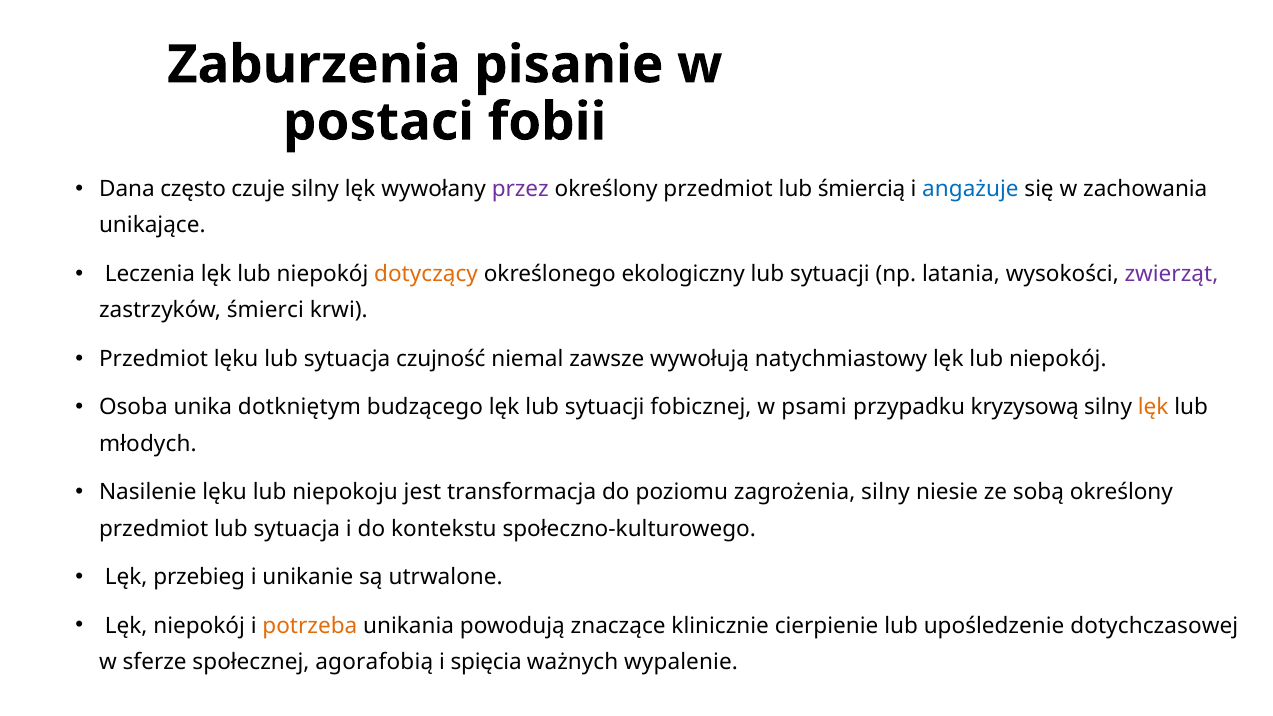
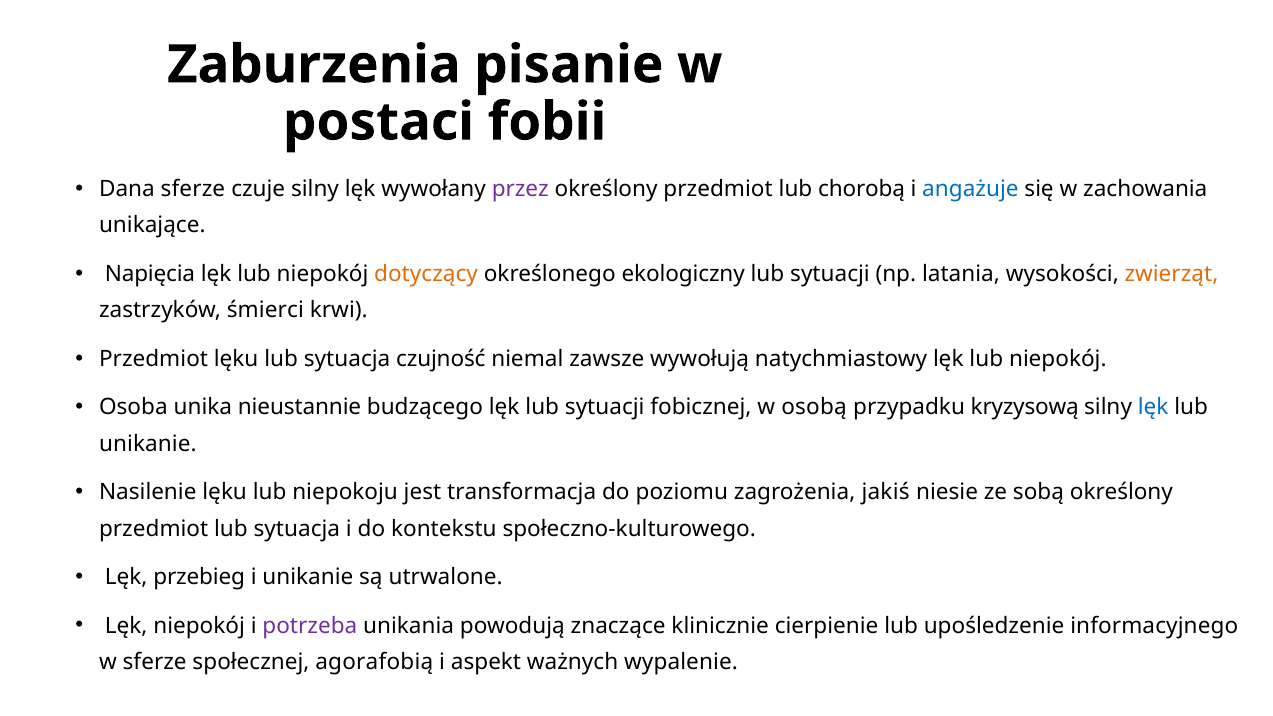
Dana często: często -> sferze
śmiercią: śmiercią -> chorobą
Leczenia: Leczenia -> Napięcia
zwierząt colour: purple -> orange
dotkniętym: dotkniętym -> nieustannie
psami: psami -> osobą
lęk at (1153, 407) colour: orange -> blue
młodych at (148, 444): młodych -> unikanie
zagrożenia silny: silny -> jakiś
potrzeba colour: orange -> purple
dotychczasowej: dotychczasowej -> informacyjnego
spięcia: spięcia -> aspekt
